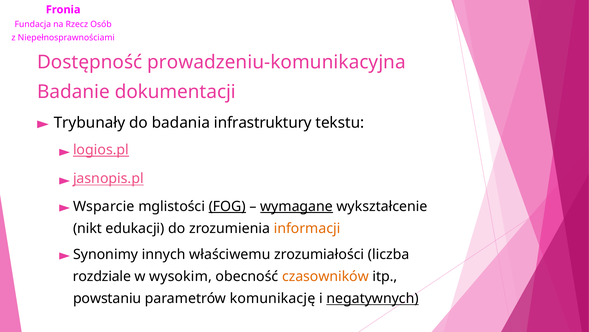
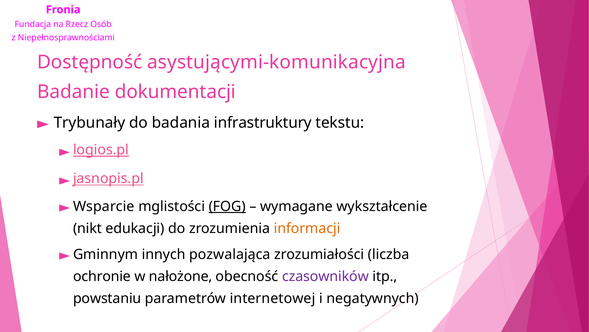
prowadzeniu-komunikacyjna: prowadzeniu-komunikacyjna -> asystującymi-komunikacyjna
wymagane underline: present -> none
Synonimy: Synonimy -> Gminnym
właściwemu: właściwemu -> pozwalająca
rozdziale: rozdziale -> ochronie
wysokim: wysokim -> nałożone
czasowników colour: orange -> purple
komunikację: komunikację -> internetowej
negatywnych underline: present -> none
